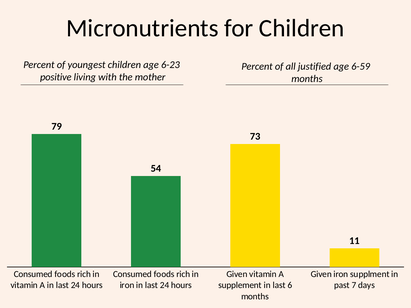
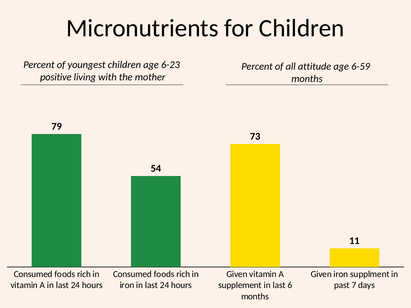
justified: justified -> attitude
